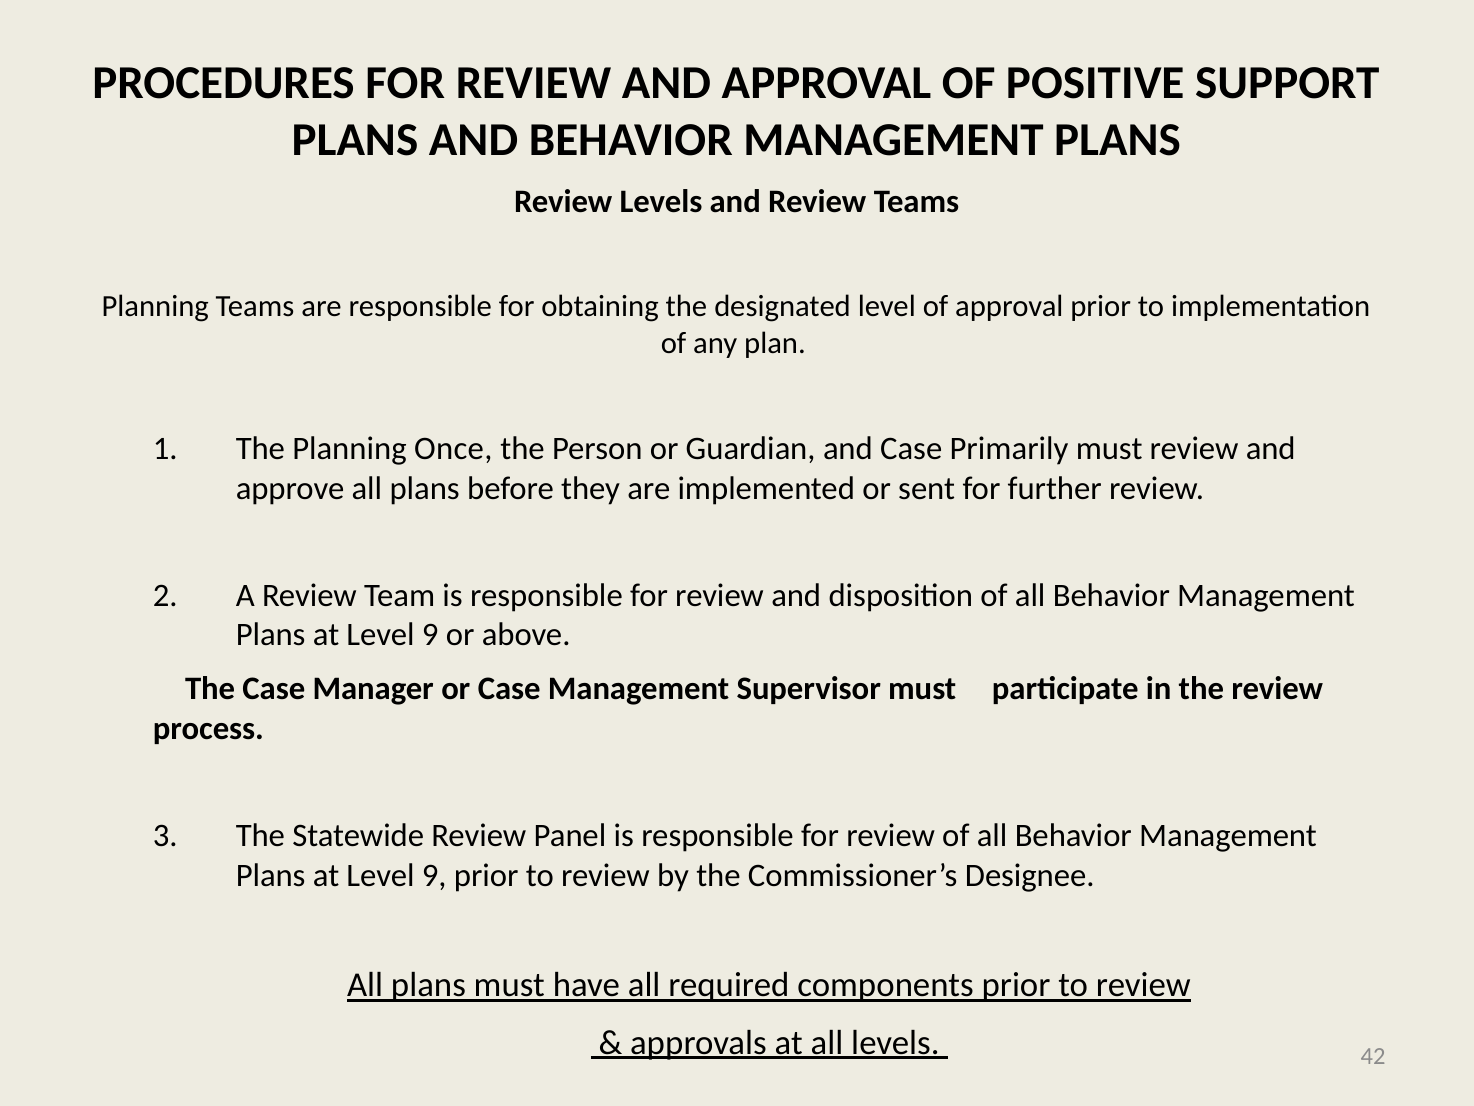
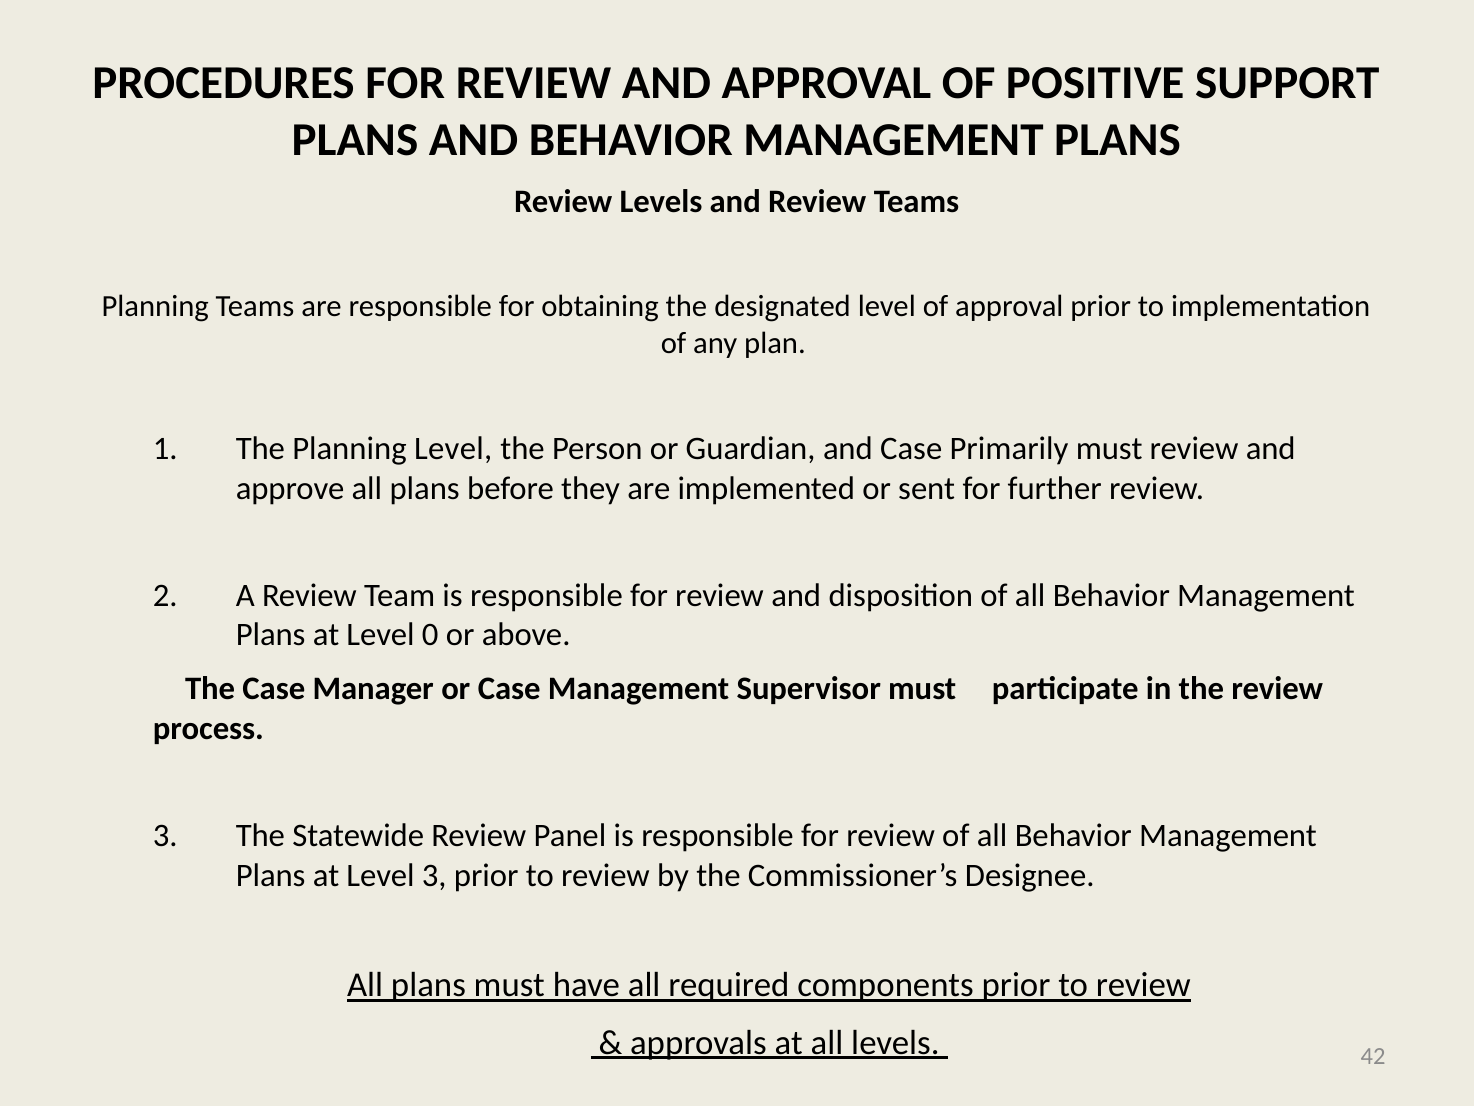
Planning Once: Once -> Level
9 at (430, 635): 9 -> 0
9 at (434, 875): 9 -> 3
